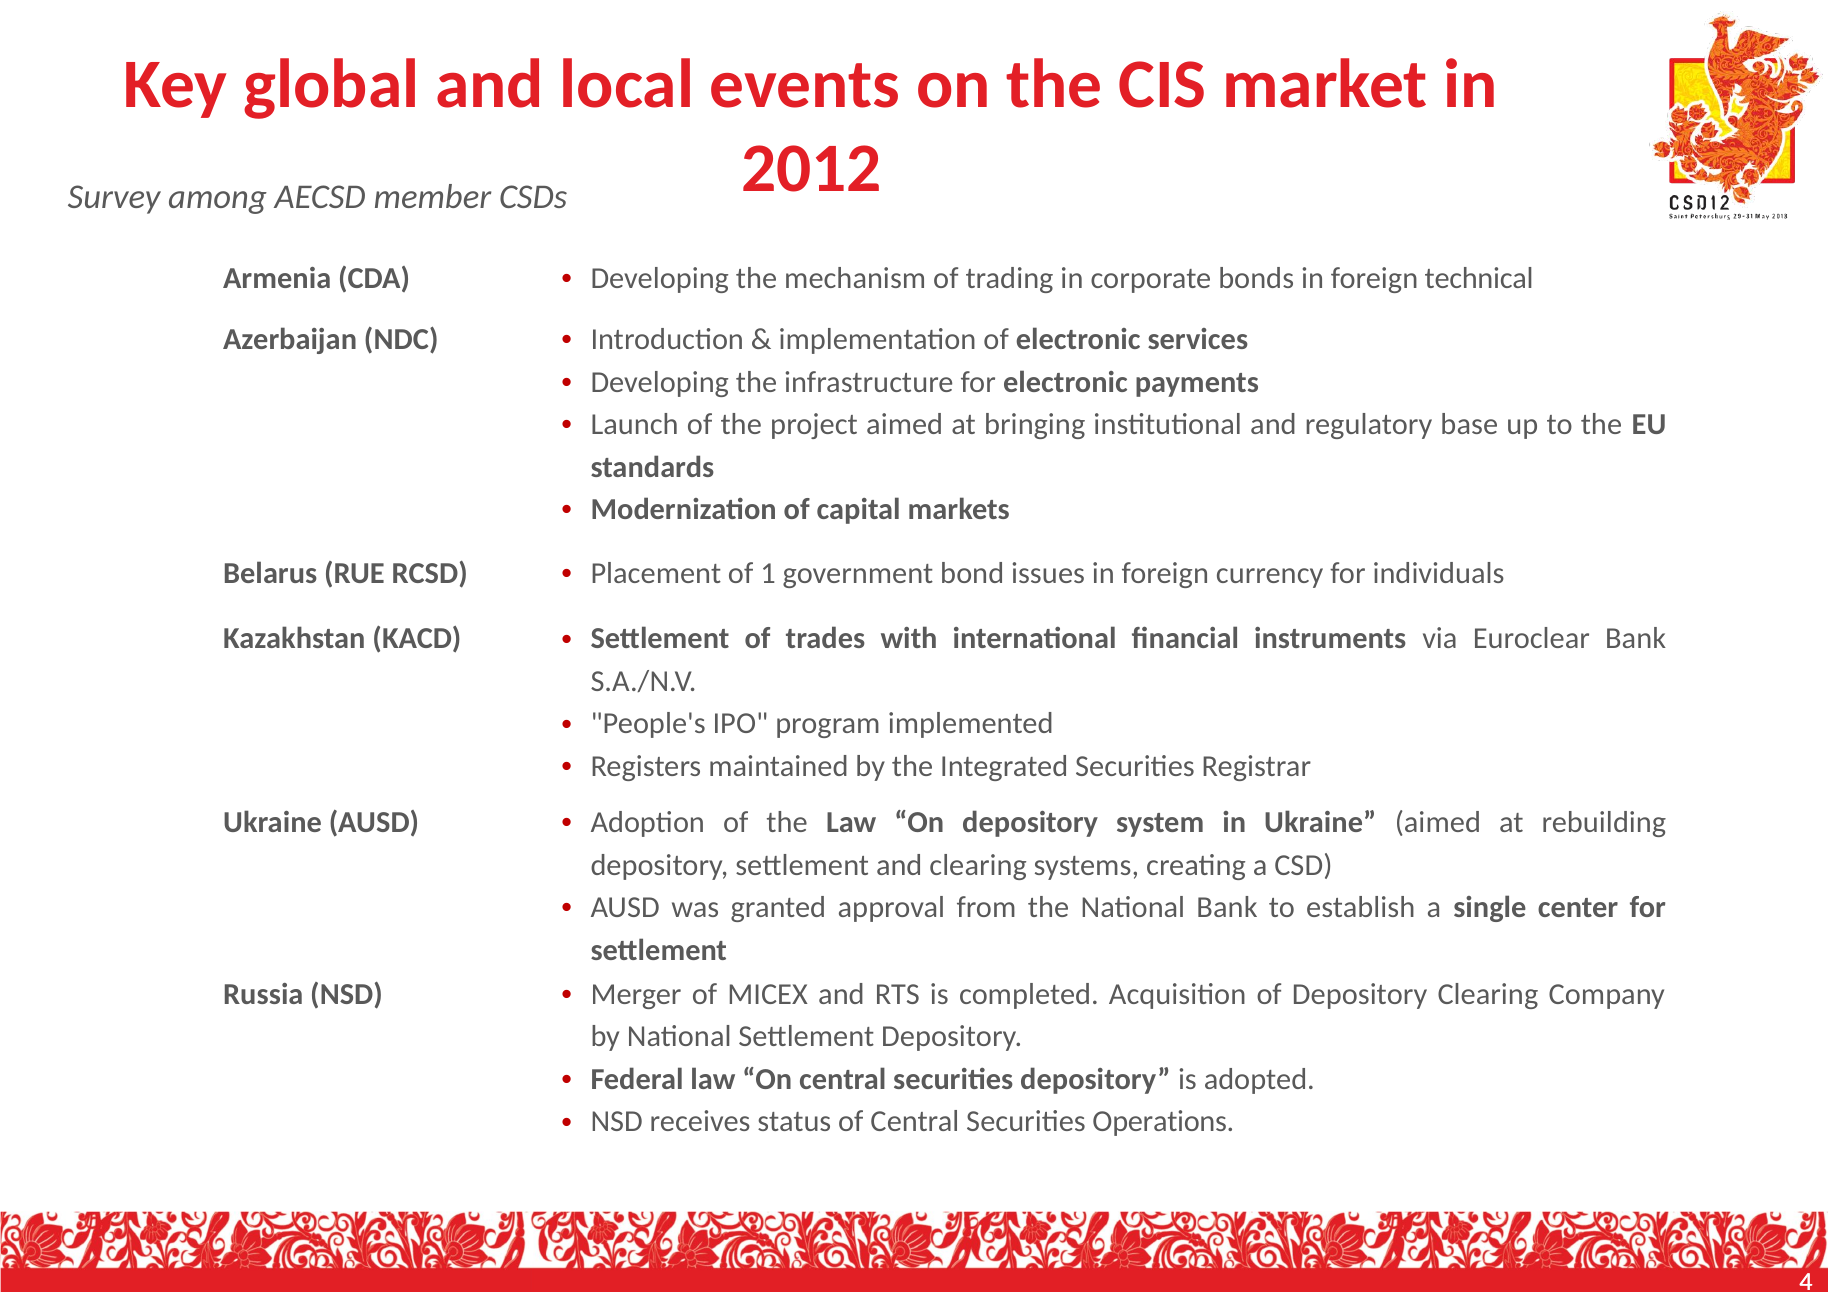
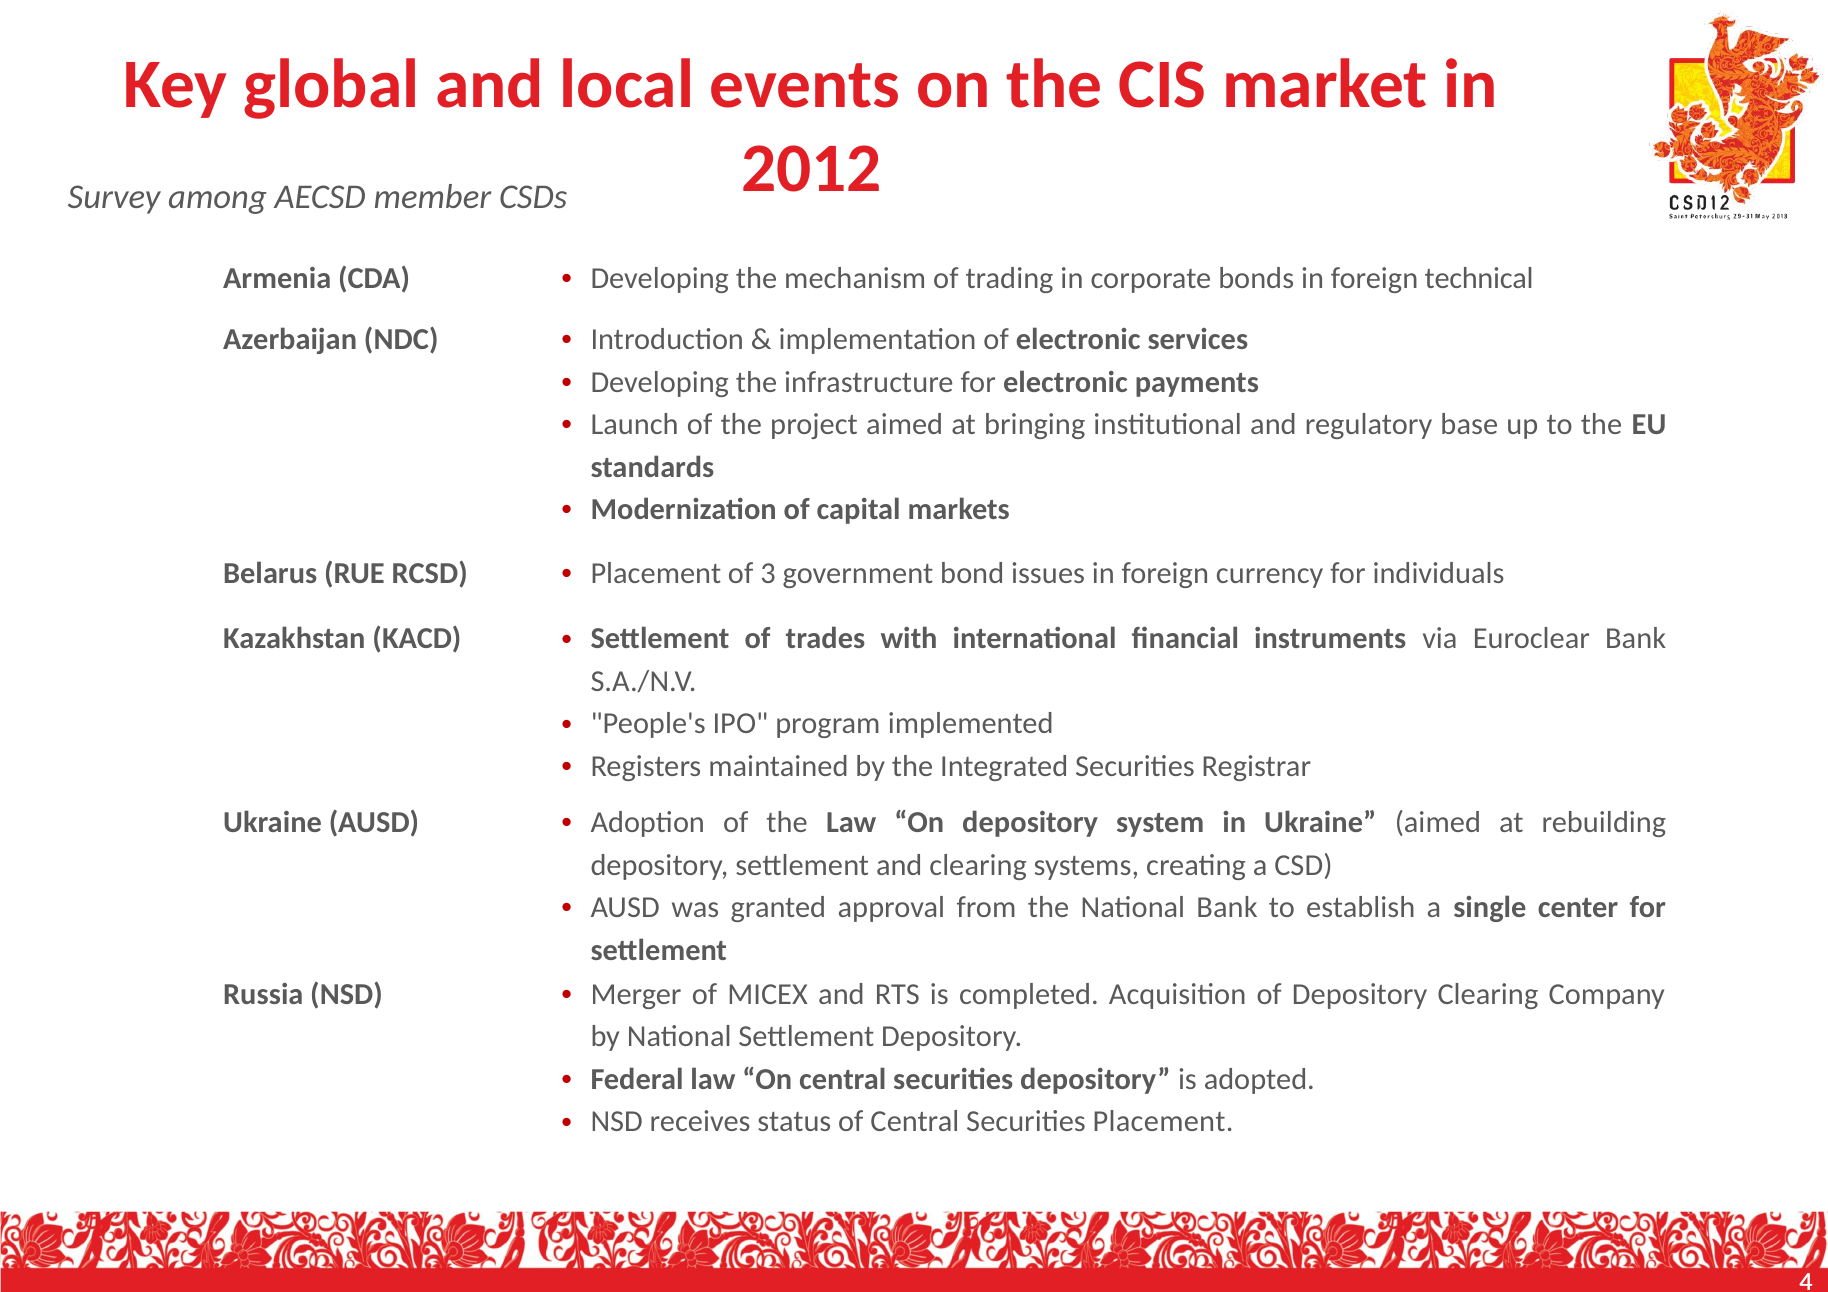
1: 1 -> 3
Securities Operations: Operations -> Placement
